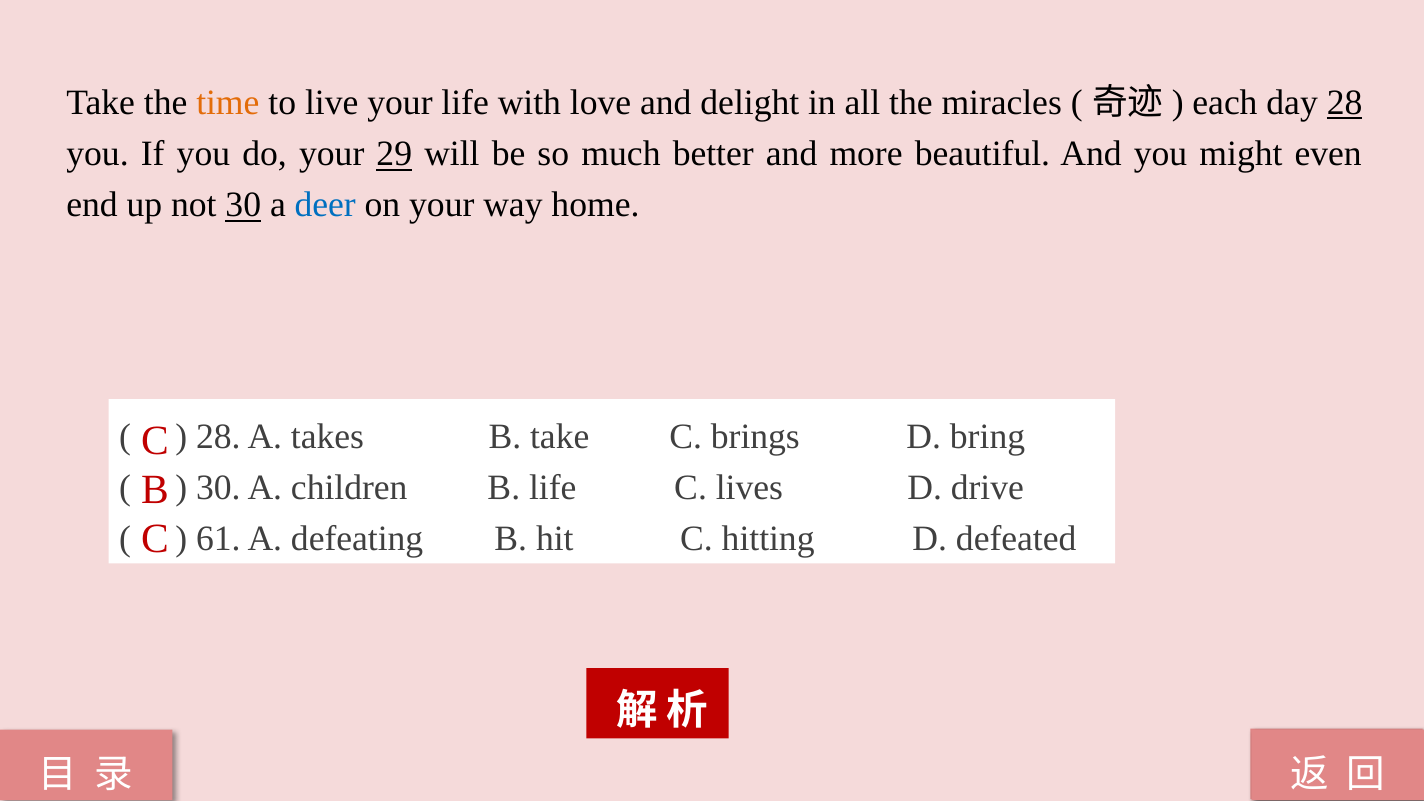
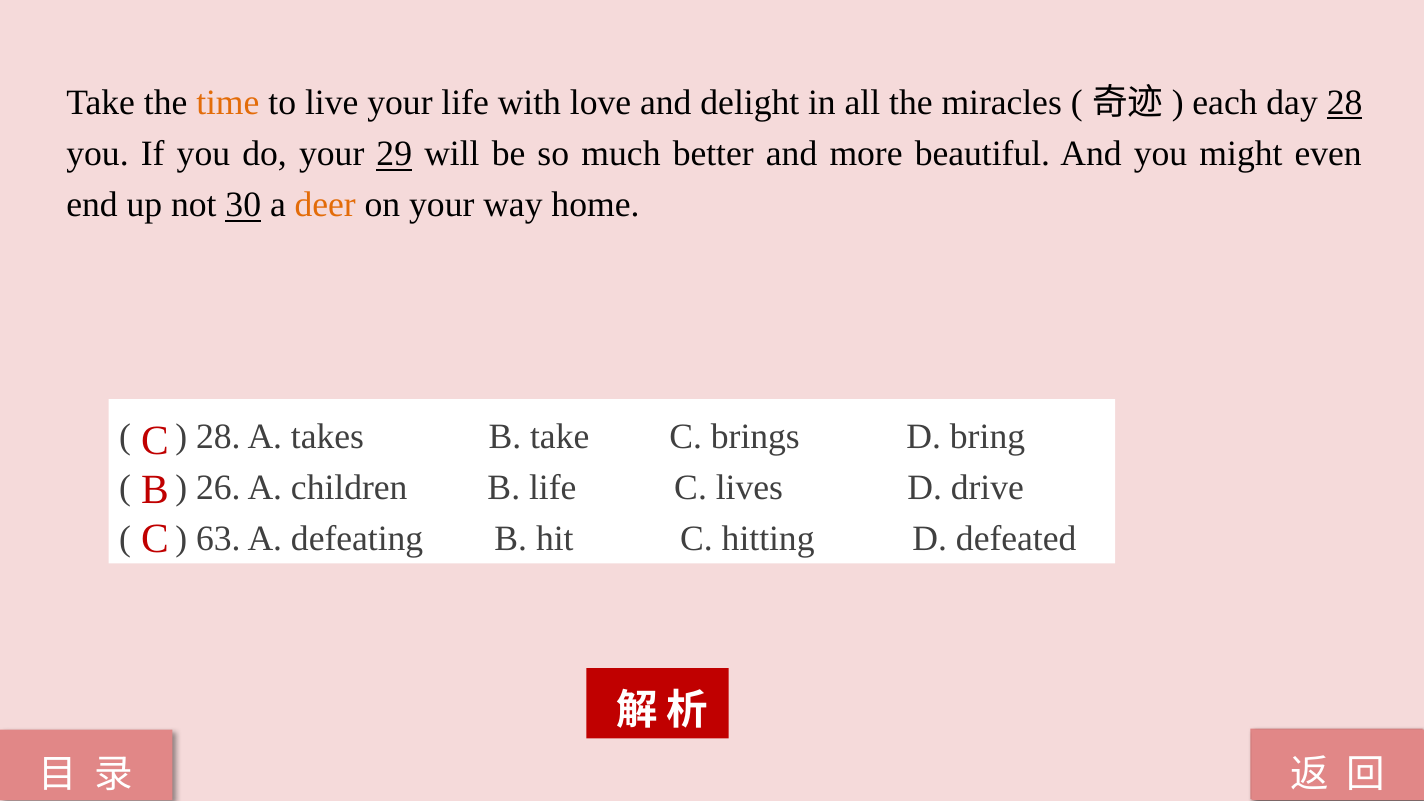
deer colour: blue -> orange
30 at (218, 488): 30 -> 26
61: 61 -> 63
